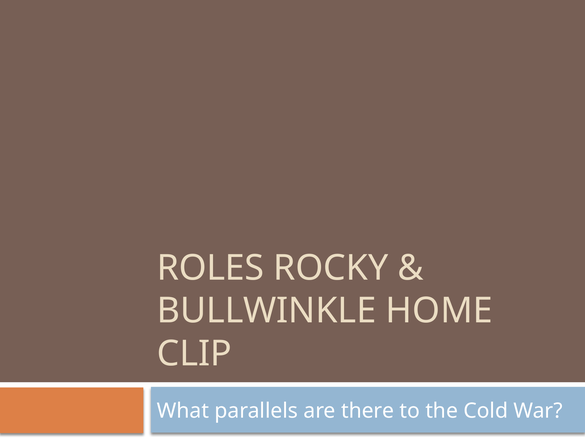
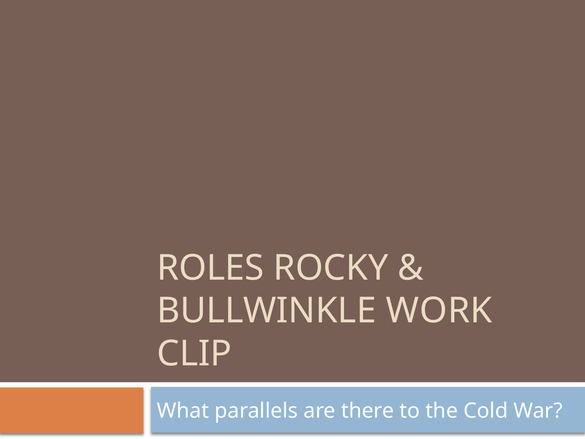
HOME: HOME -> WORK
